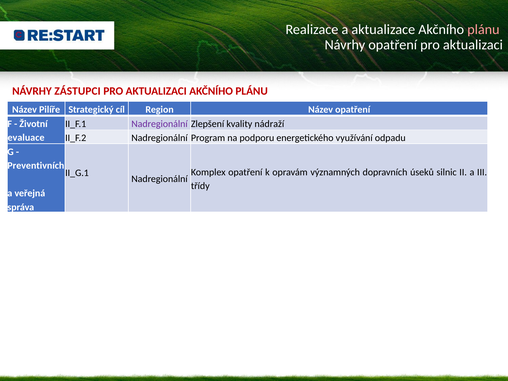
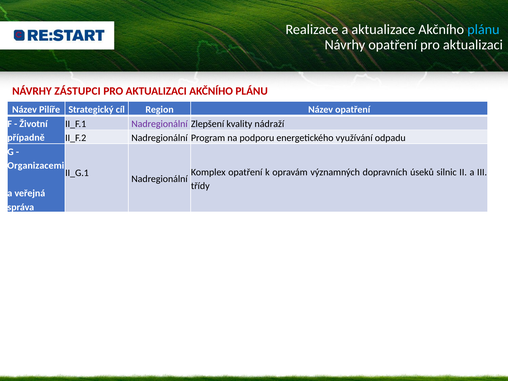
plánu at (483, 30) colour: pink -> light blue
evaluace: evaluace -> případně
Preventivních: Preventivních -> Organizacemi
